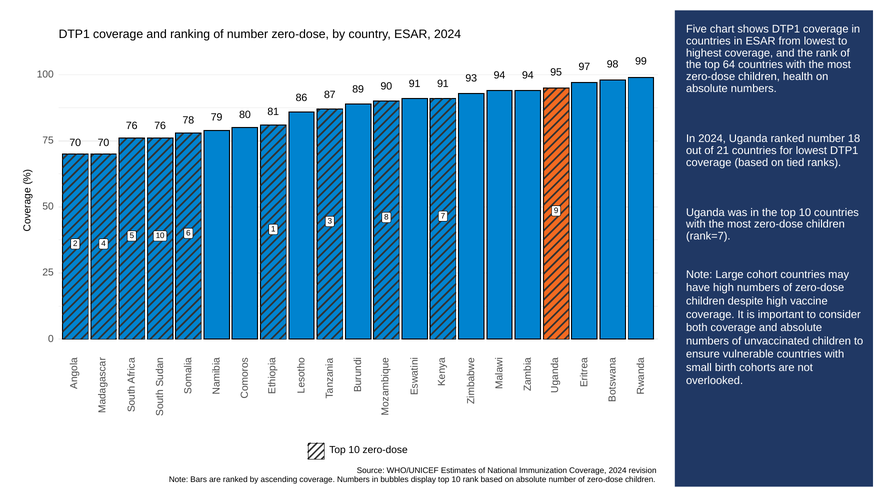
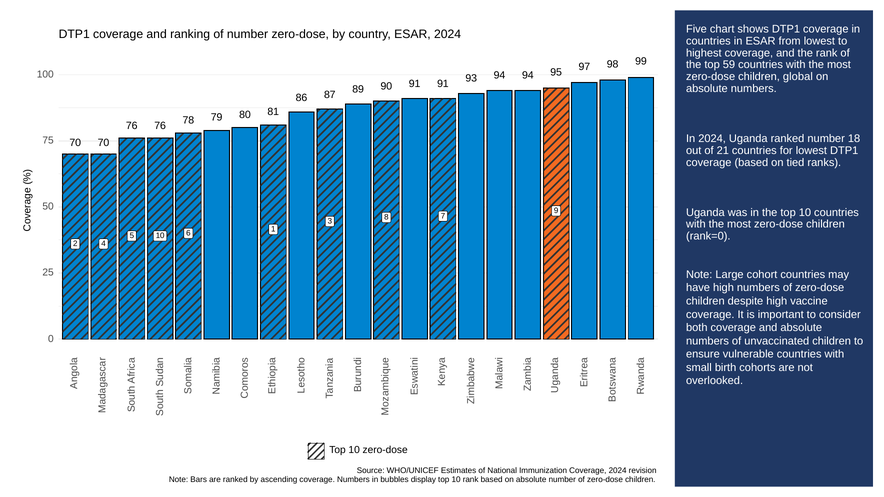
64: 64 -> 59
health: health -> global
rank=7: rank=7 -> rank=0
